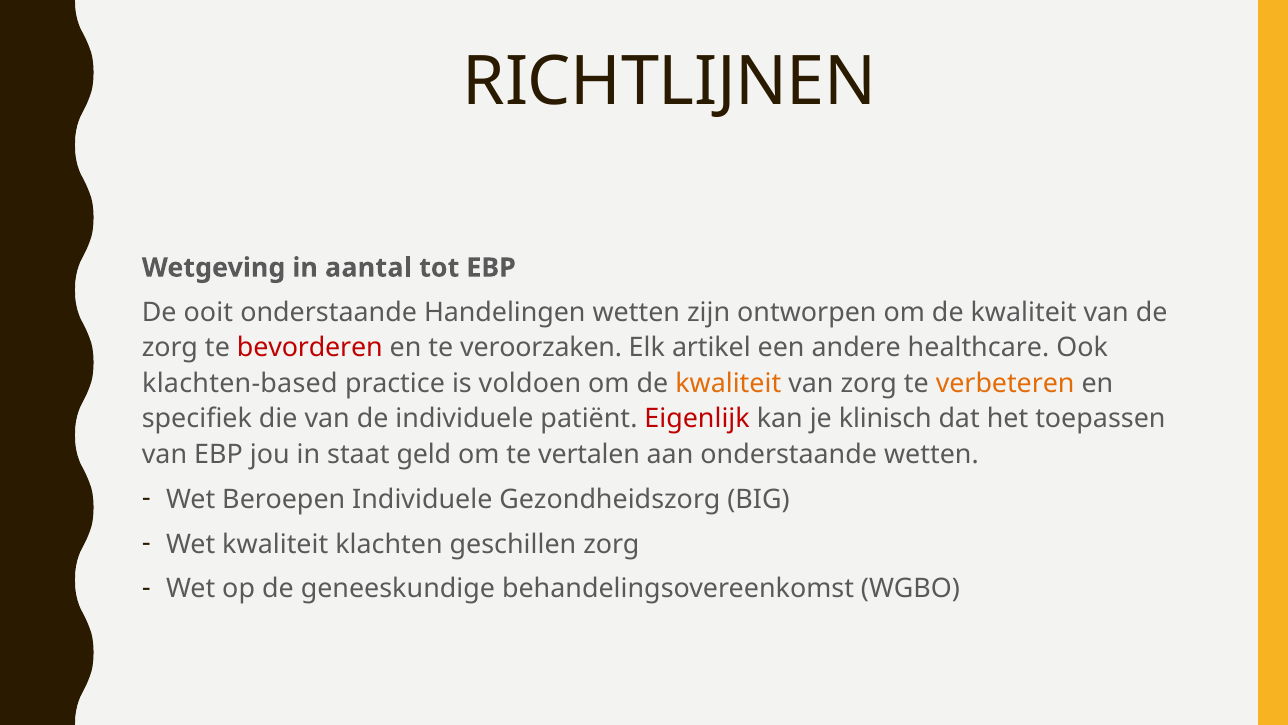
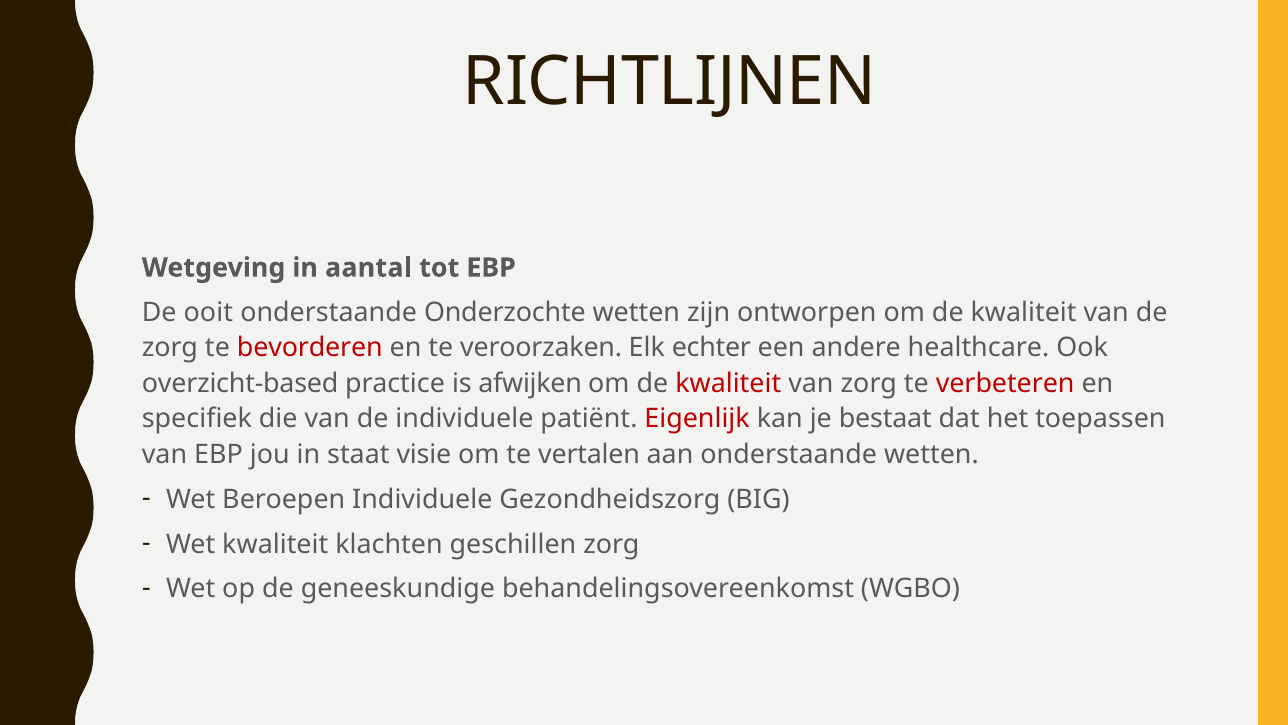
Handelingen: Handelingen -> Onderzochte
artikel: artikel -> echter
klachten-based: klachten-based -> overzicht-based
voldoen: voldoen -> afwijken
kwaliteit at (728, 383) colour: orange -> red
verbeteren colour: orange -> red
klinisch: klinisch -> bestaat
geld: geld -> visie
